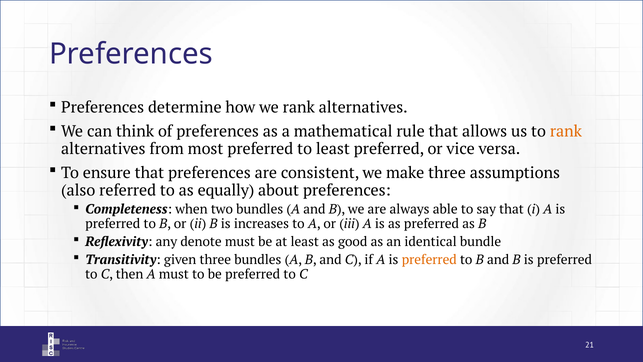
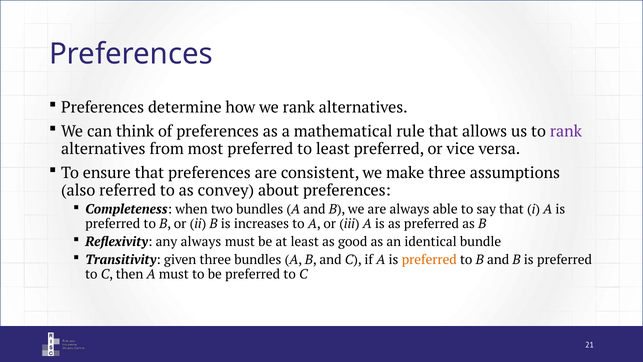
rank at (566, 131) colour: orange -> purple
equally: equally -> convey
any denote: denote -> always
